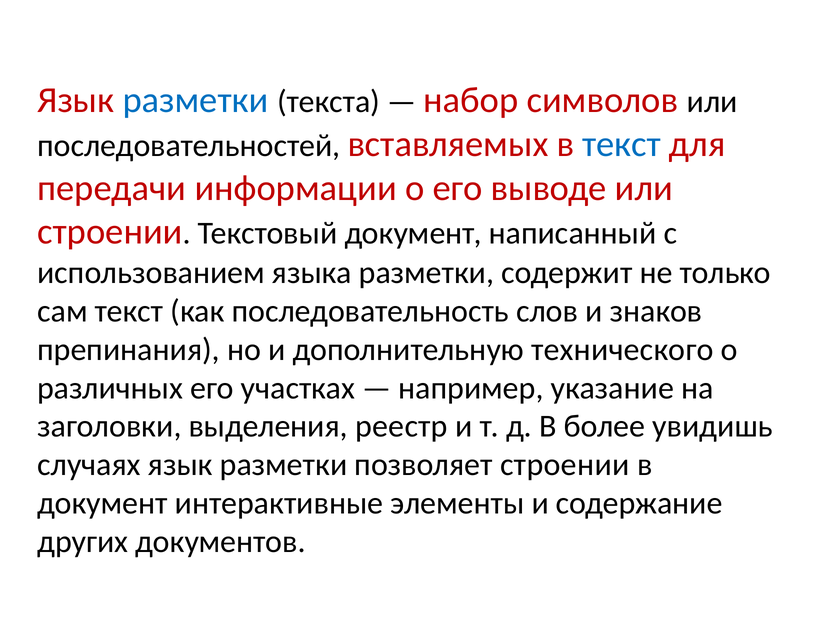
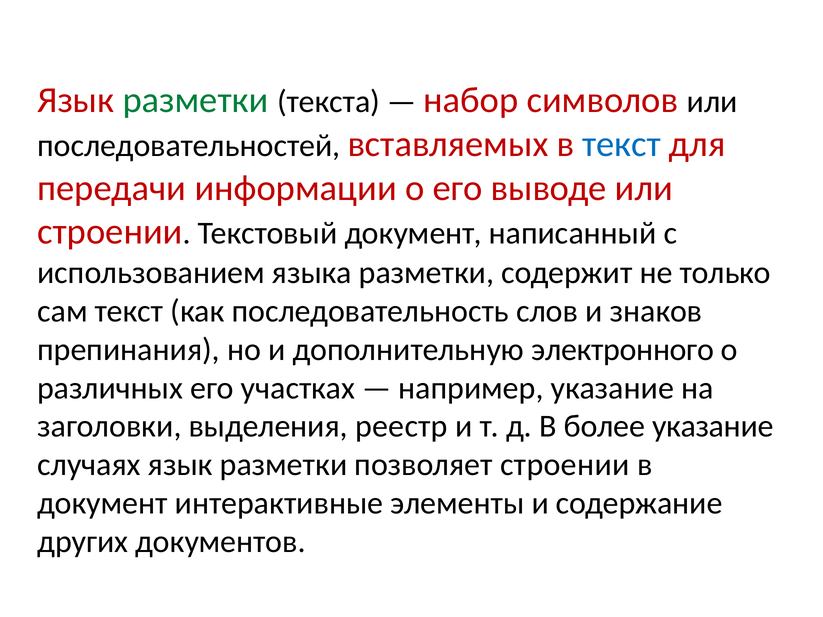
разметки at (195, 100) colour: blue -> green
технического: технического -> электронного
более увидишь: увидишь -> указание
